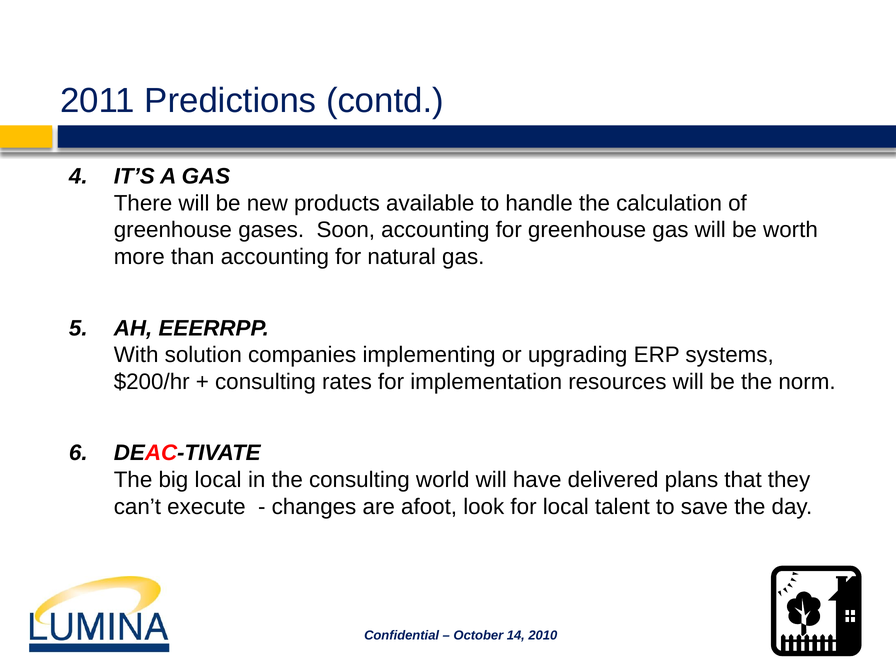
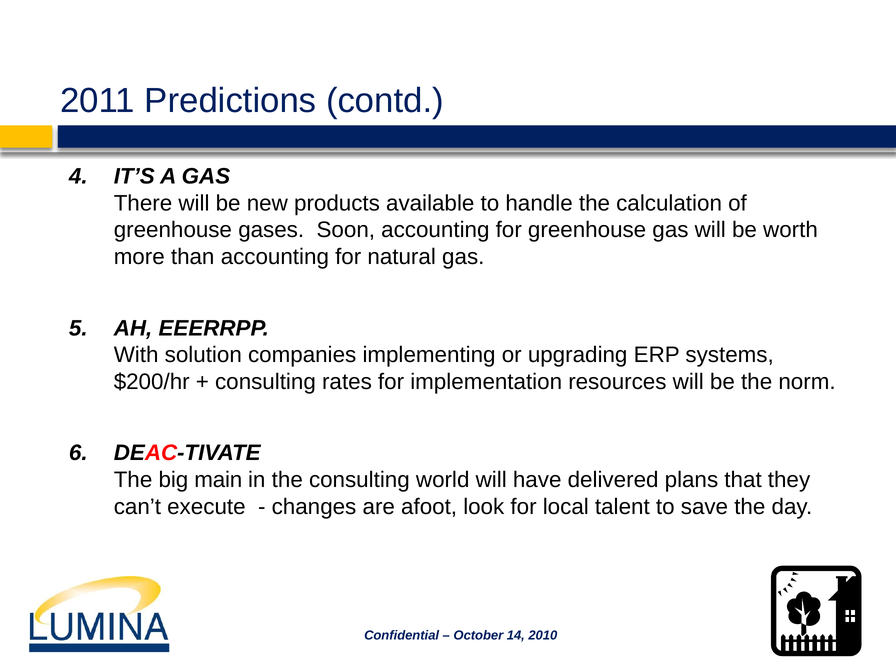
big local: local -> main
